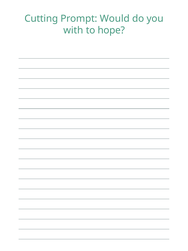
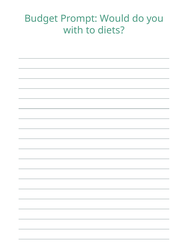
Cutting: Cutting -> Budget
hope: hope -> diets
